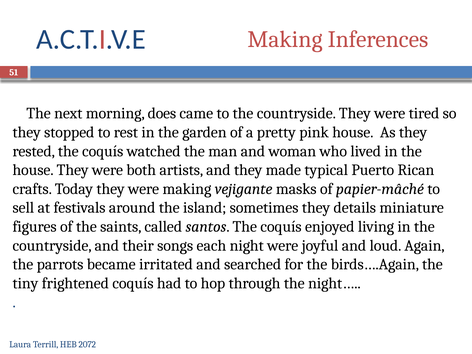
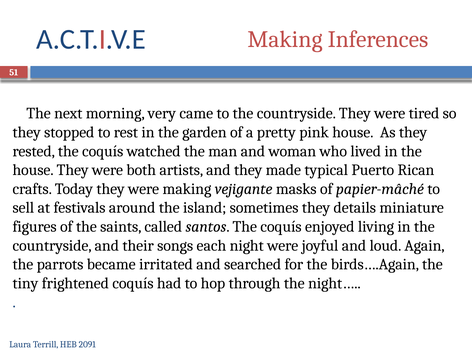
does: does -> very
2072: 2072 -> 2091
